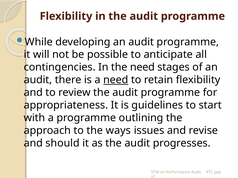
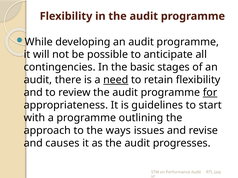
the need: need -> basic
for underline: none -> present
should: should -> causes
